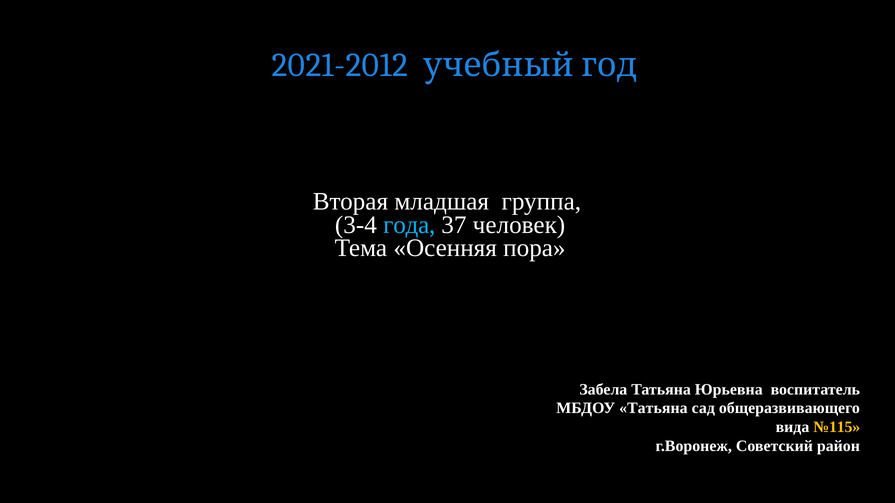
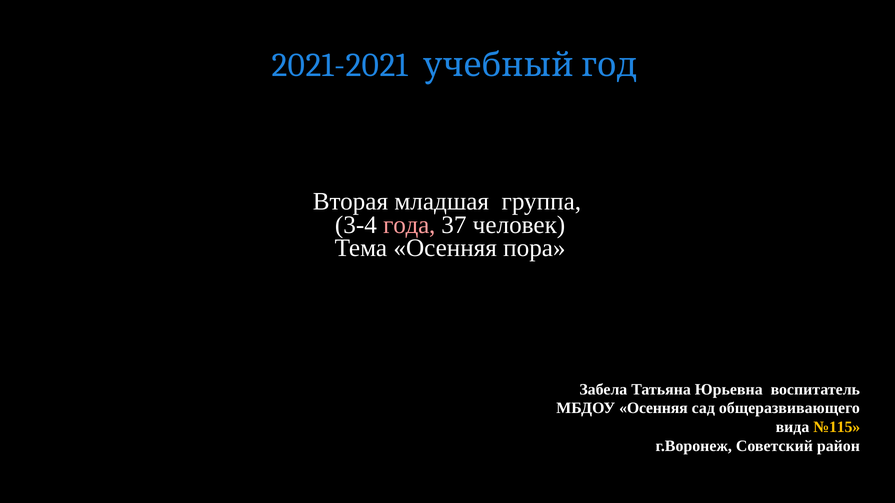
2021-2012: 2021-2012 -> 2021-2021
года colour: light blue -> pink
МБДОУ Татьяна: Татьяна -> Осенняя
